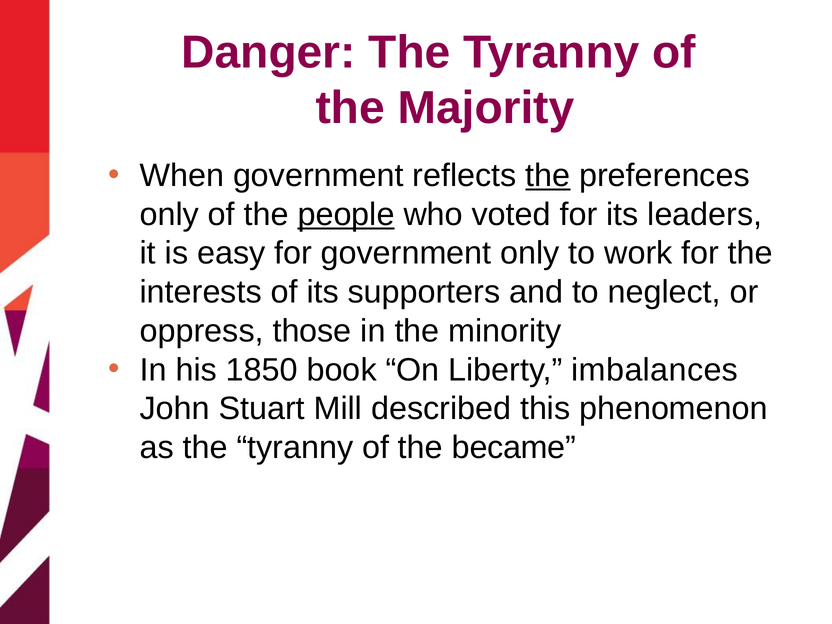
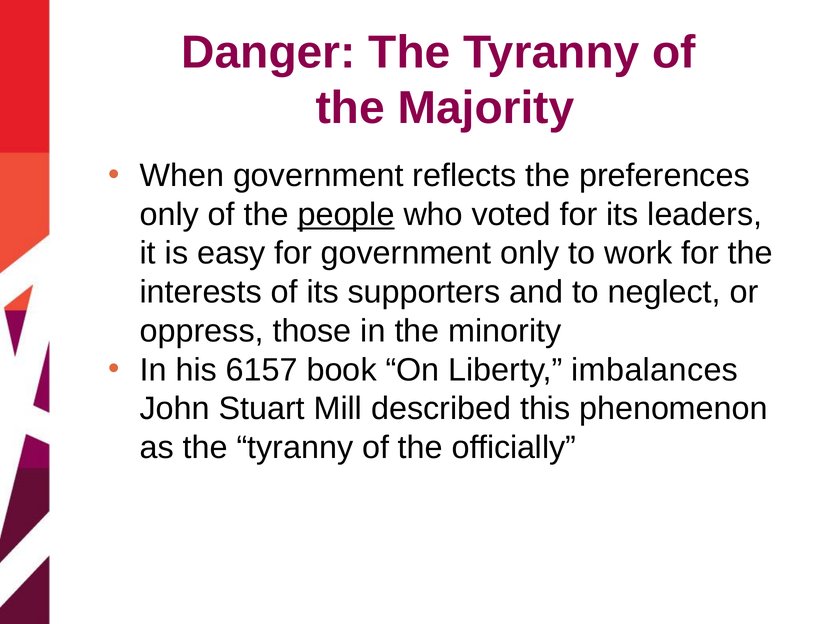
the at (548, 176) underline: present -> none
1850: 1850 -> 6157
became: became -> officially
